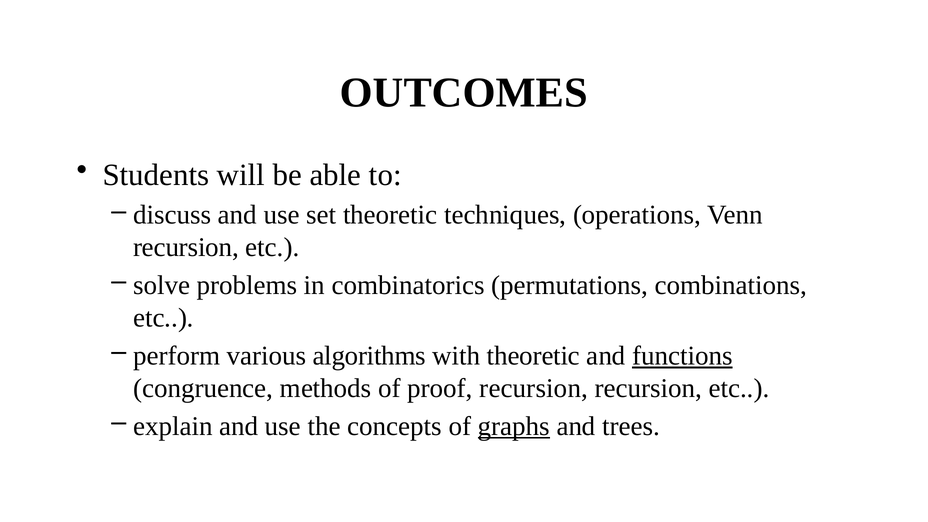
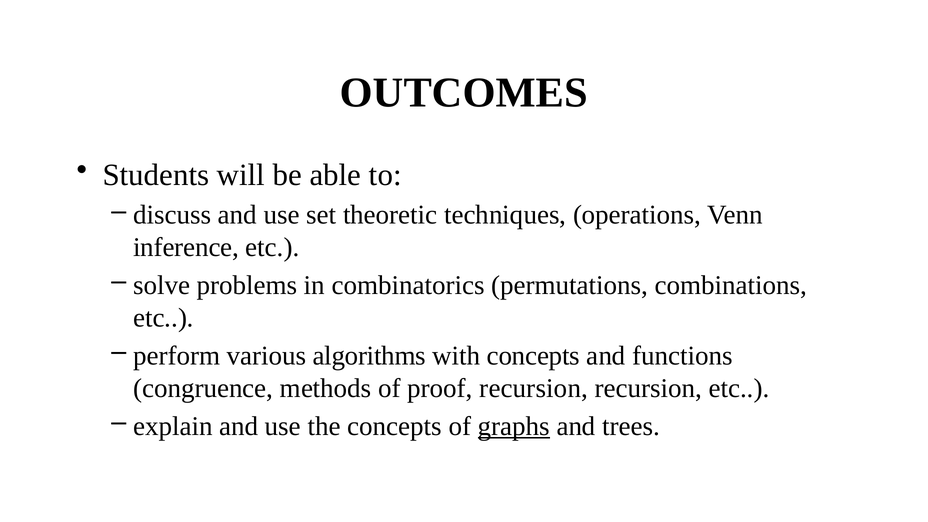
recursion at (186, 247): recursion -> inference
with theoretic: theoretic -> concepts
functions underline: present -> none
